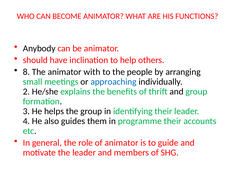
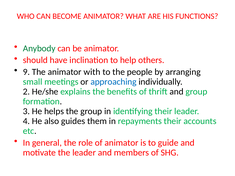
Anybody colour: black -> green
8: 8 -> 9
programme: programme -> repayments
